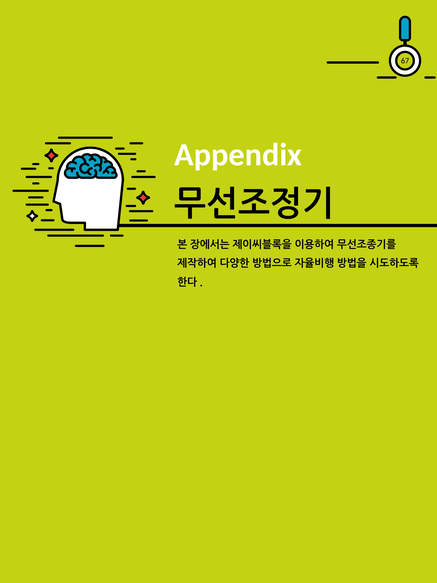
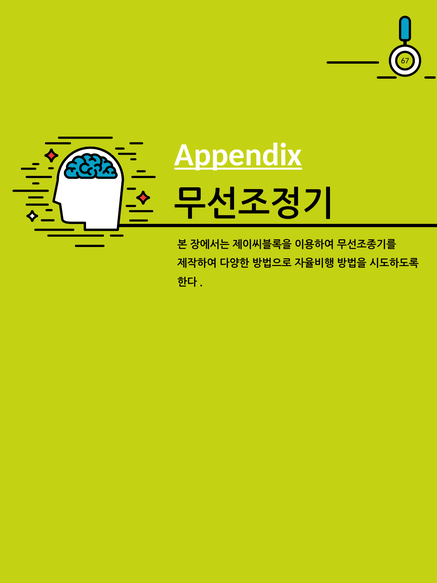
Appendix underline: none -> present
